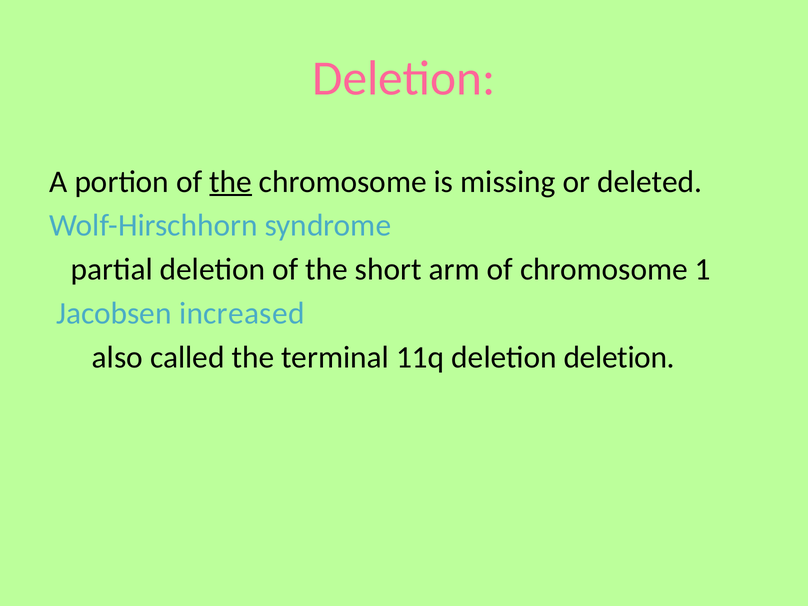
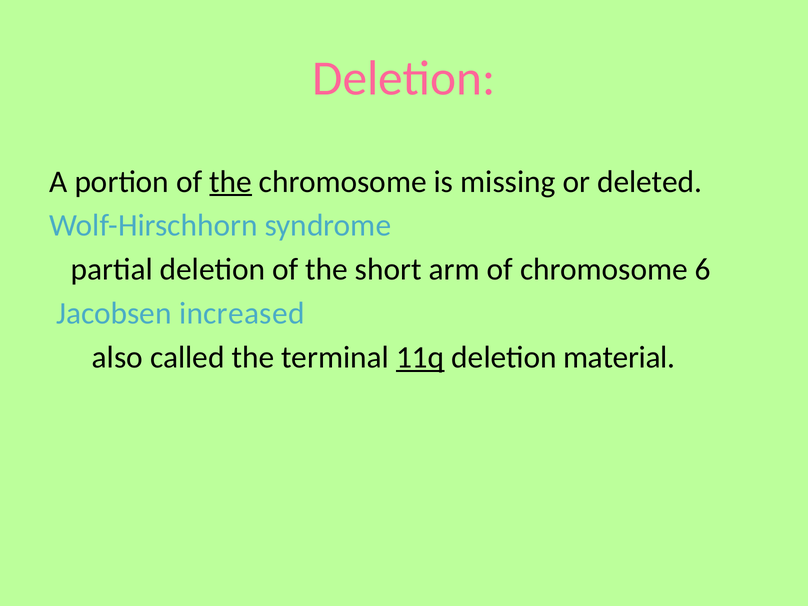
1: 1 -> 6
11q underline: none -> present
deletion deletion: deletion -> material
